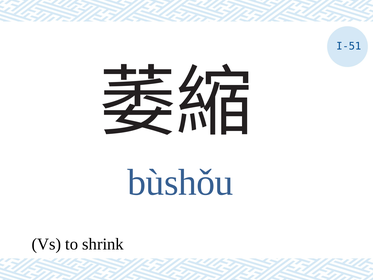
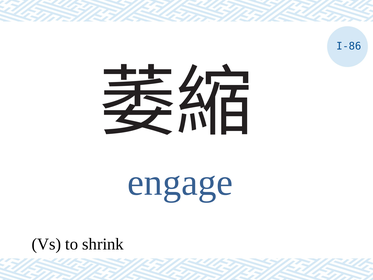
I-51: I-51 -> I-86
bùshǒu: bùshǒu -> engage
